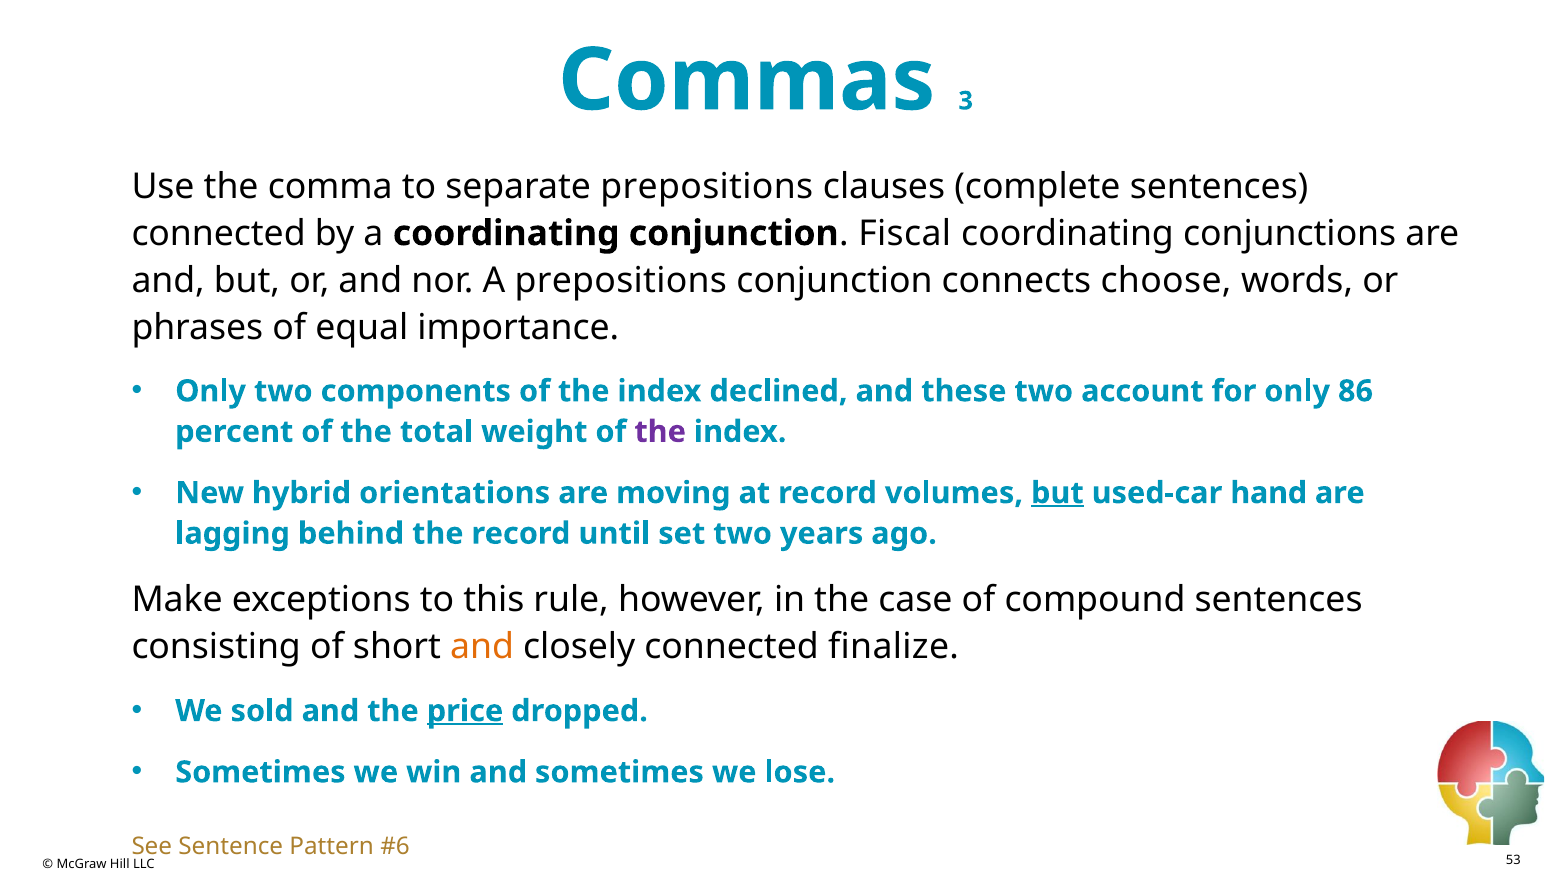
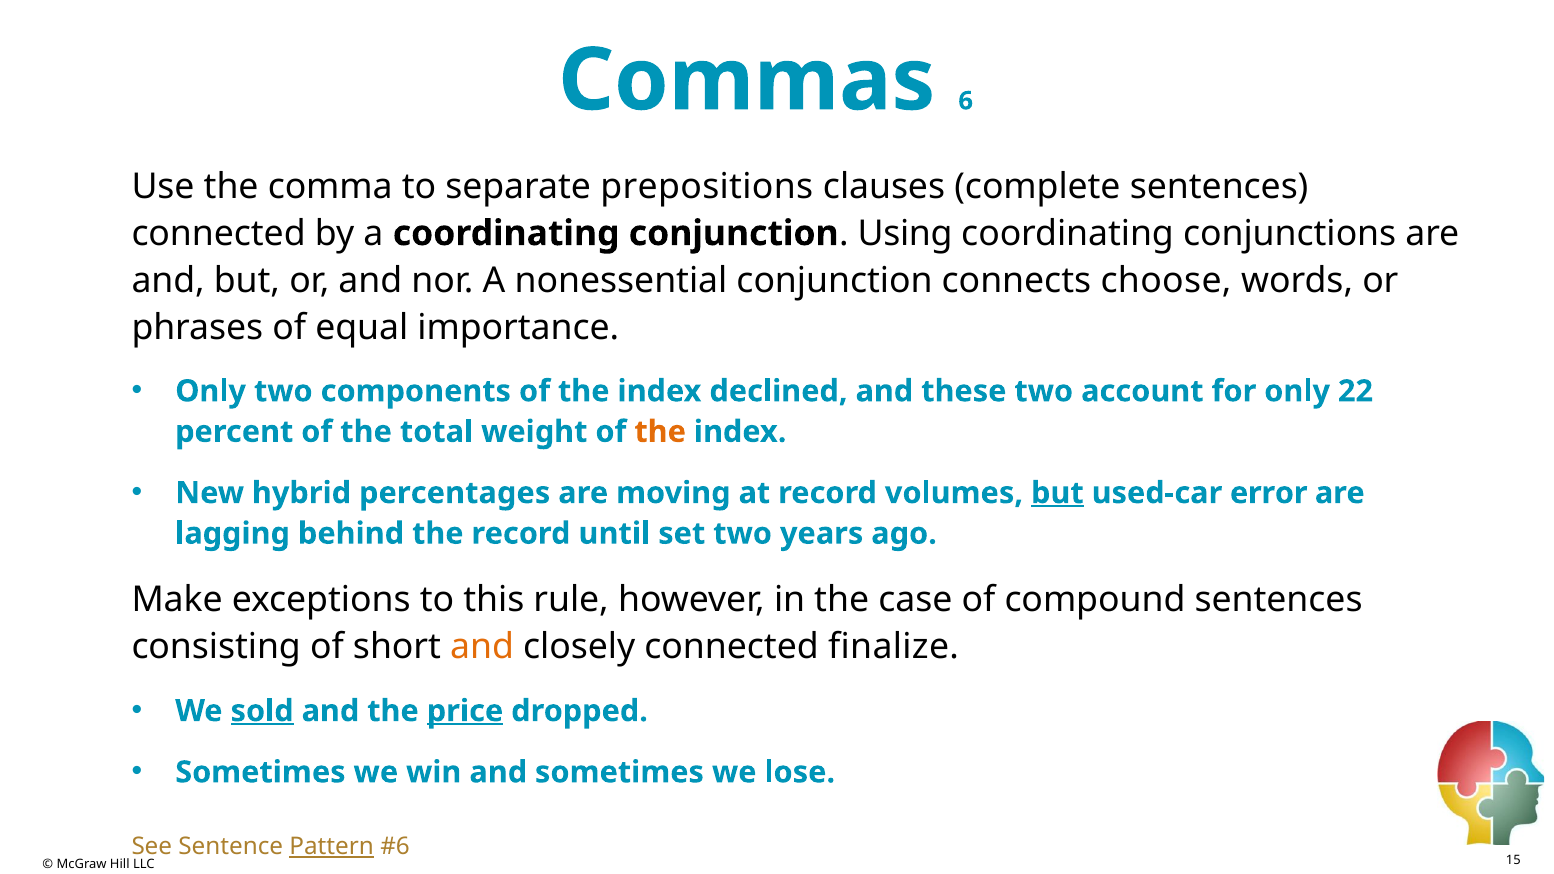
3: 3 -> 6
Fiscal: Fiscal -> Using
A prepositions: prepositions -> nonessential
86: 86 -> 22
the at (660, 432) colour: purple -> orange
orientations: orientations -> percentages
hand: hand -> error
sold underline: none -> present
Pattern underline: none -> present
53: 53 -> 15
